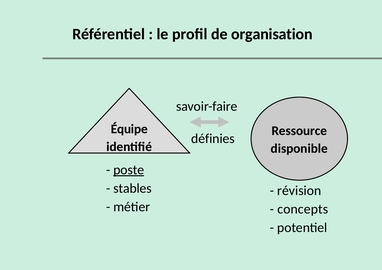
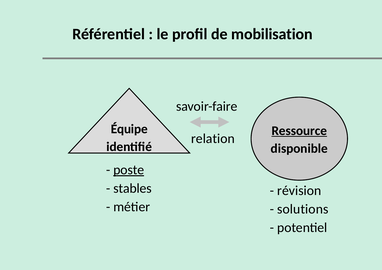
organisation: organisation -> mobilisation
Ressource underline: none -> present
définies: définies -> relation
concepts: concepts -> solutions
